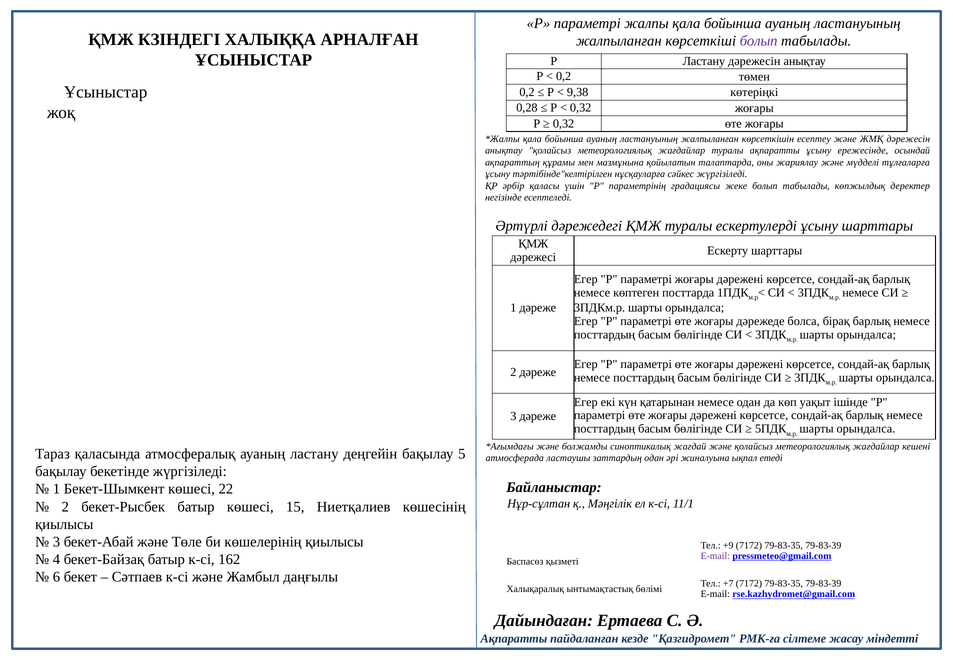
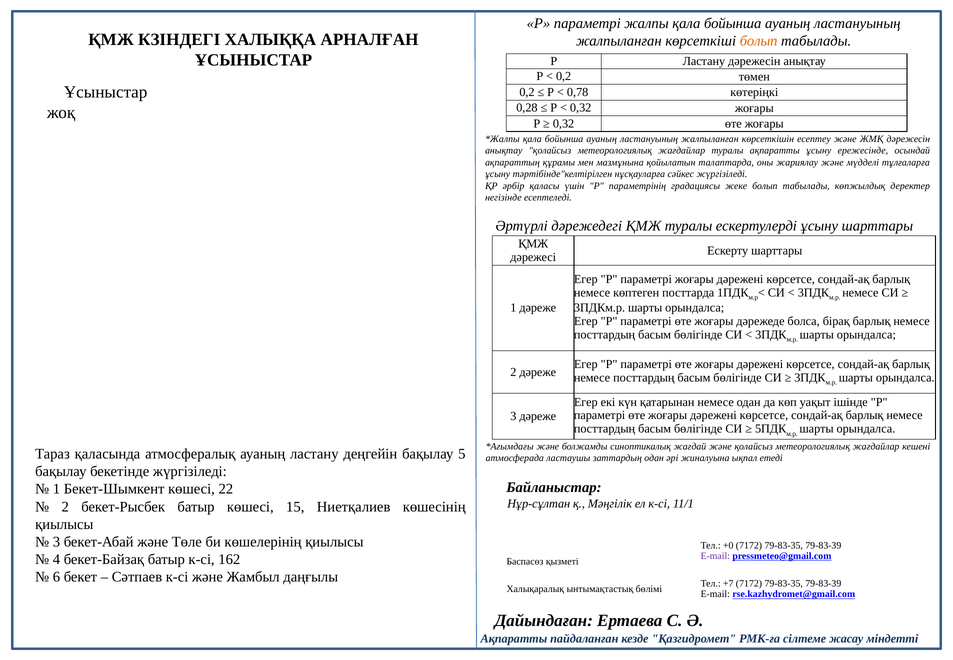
болып at (759, 41) colour: purple -> orange
9,38: 9,38 -> 0,78
+9: +9 -> +0
